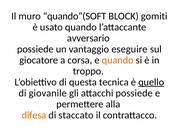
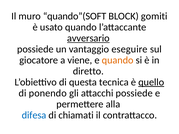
avversario underline: none -> present
corsa: corsa -> viene
troppo: troppo -> diretto
giovanile: giovanile -> ponendo
difesa colour: orange -> blue
staccato: staccato -> chiamati
